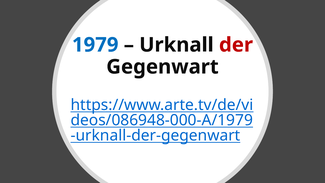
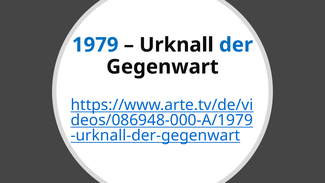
der colour: red -> blue
